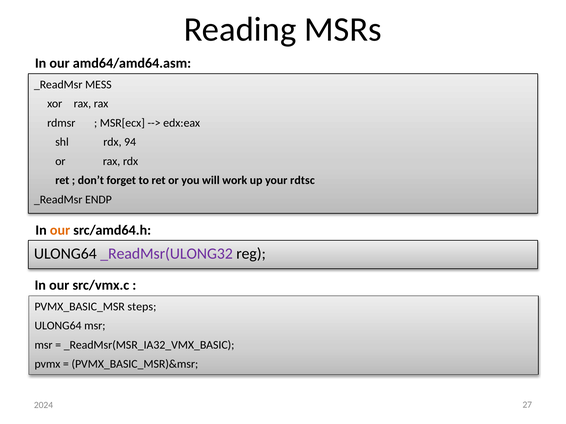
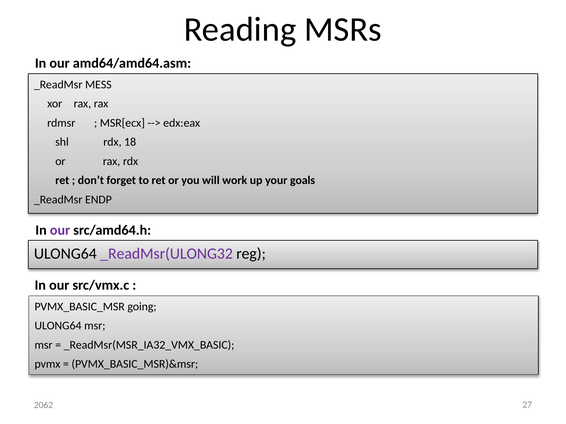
94: 94 -> 18
rdtsc: rdtsc -> goals
our at (60, 230) colour: orange -> purple
steps: steps -> going
2024: 2024 -> 2062
